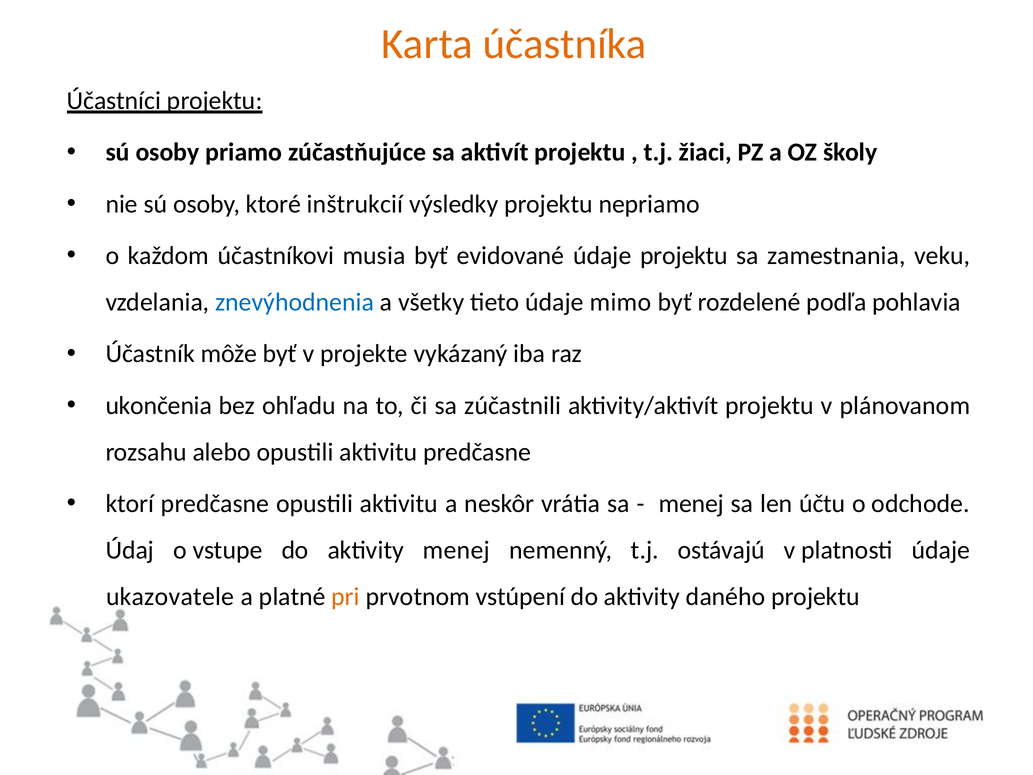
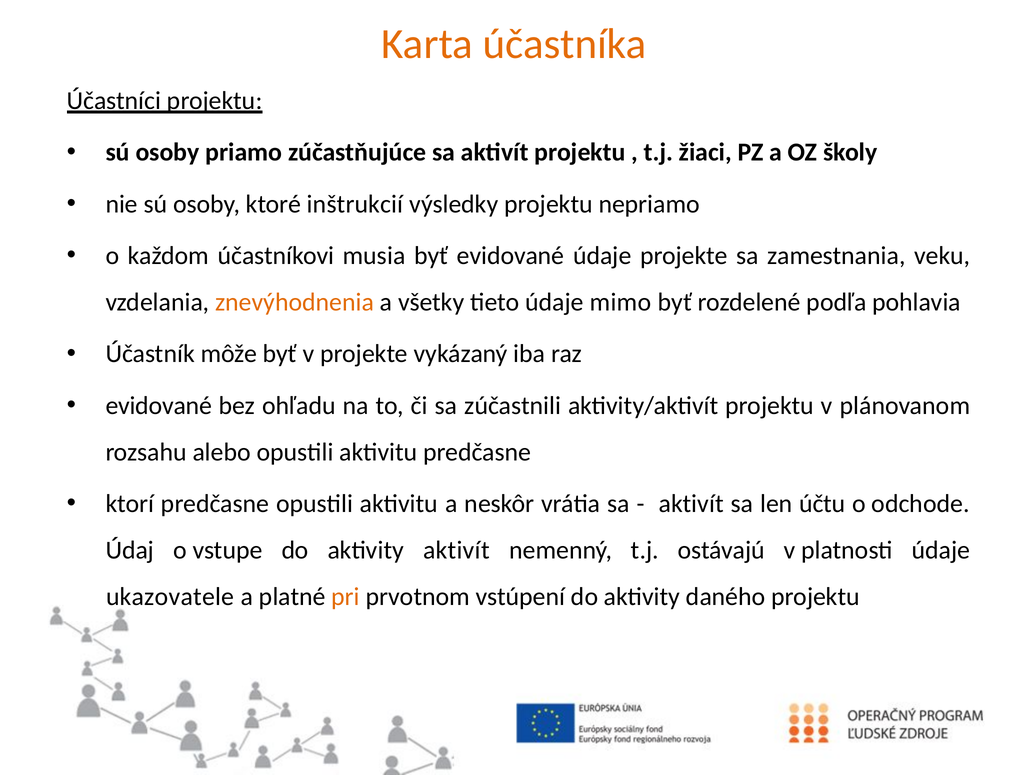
údaje projektu: projektu -> projekte
znevýhodnenia colour: blue -> orange
ukončenia at (159, 405): ukončenia -> evidované
menej at (691, 504): menej -> aktivít
aktivity menej: menej -> aktivít
